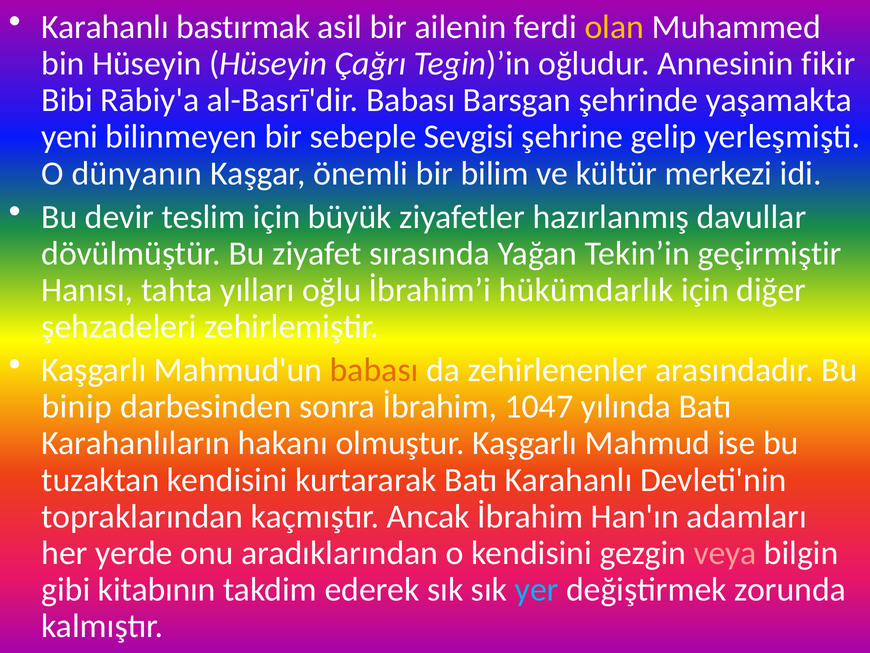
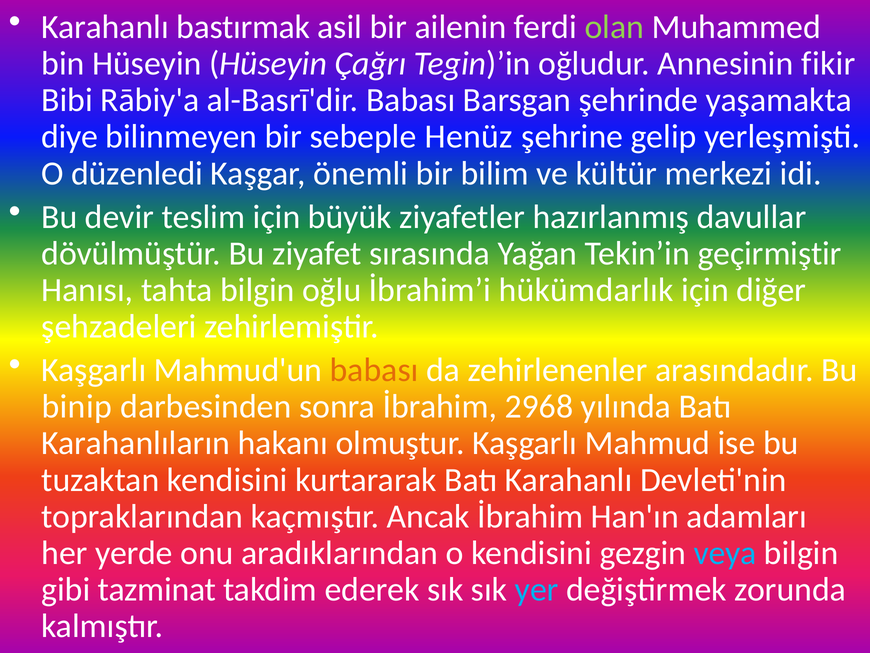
olan colour: yellow -> light green
yeni: yeni -> diye
Sevgisi: Sevgisi -> Henüz
dünyanın: dünyanın -> düzenledi
tahta yılları: yılları -> bilgin
1047: 1047 -> 2968
veya colour: pink -> light blue
kitabının: kitabının -> tazminat
